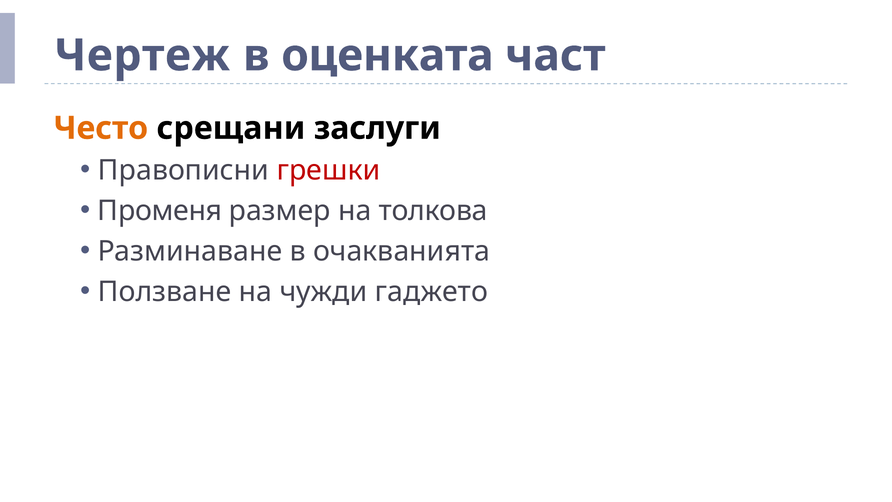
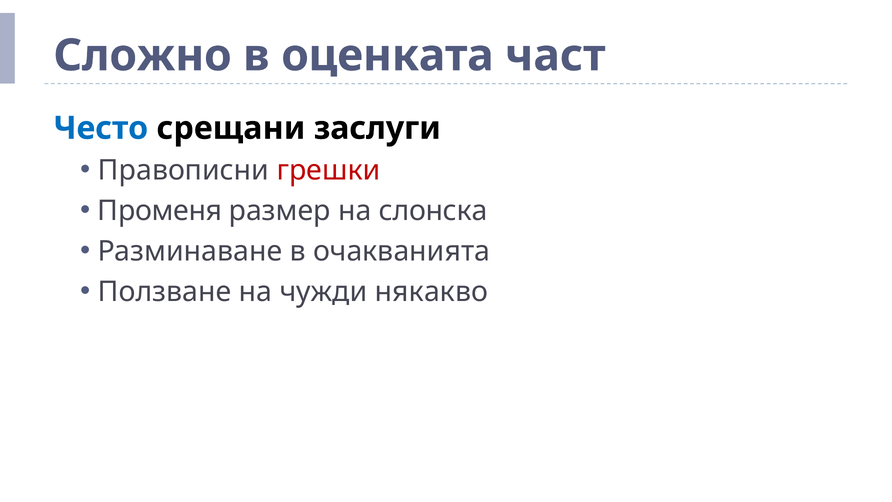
Чертеж: Чертеж -> Сложно
Често colour: orange -> blue
толкова: толкова -> слонска
гаджето: гаджето -> някакво
